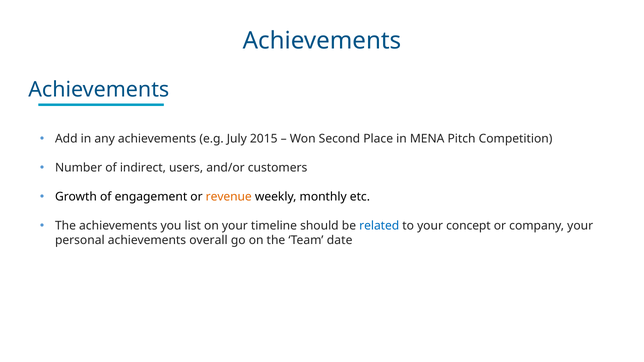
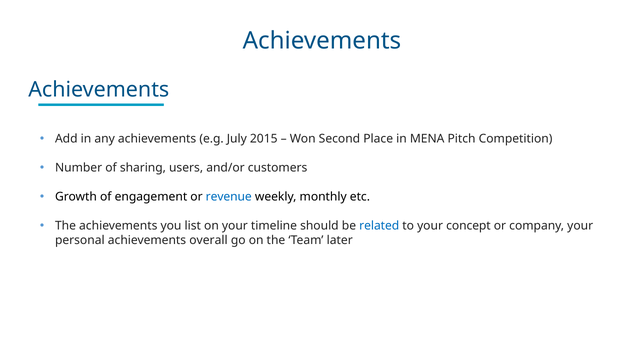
indirect: indirect -> sharing
revenue colour: orange -> blue
date: date -> later
